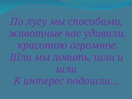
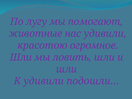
способами: способами -> помогают
К интерес: интерес -> удивили
